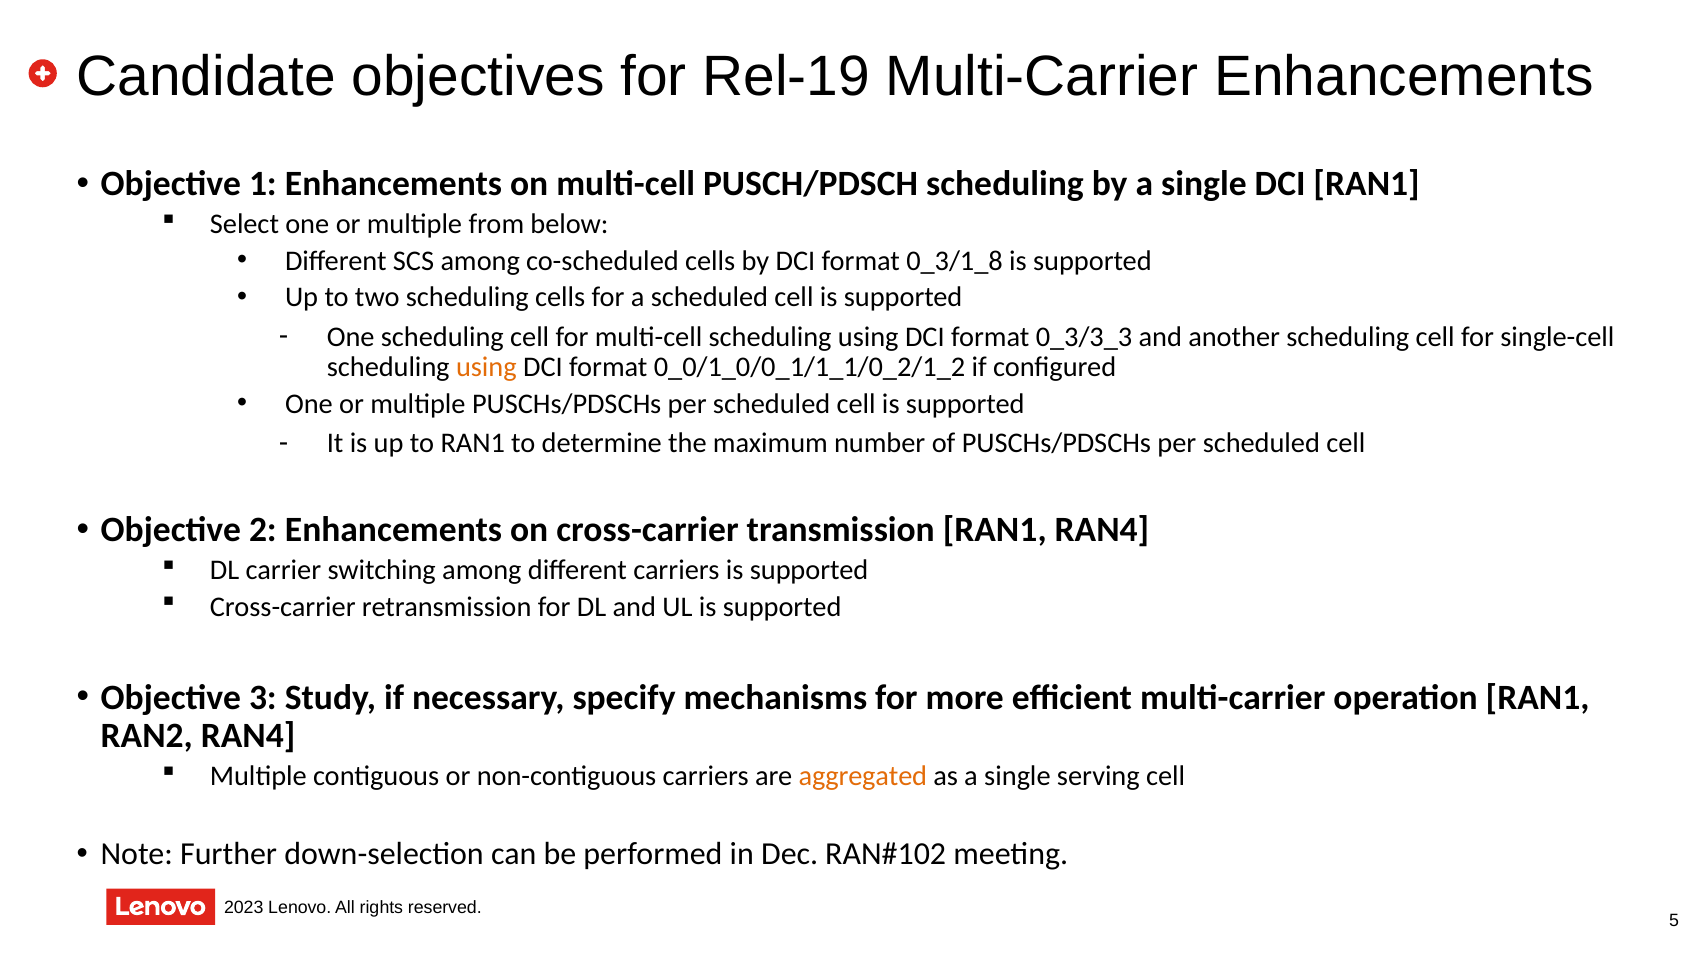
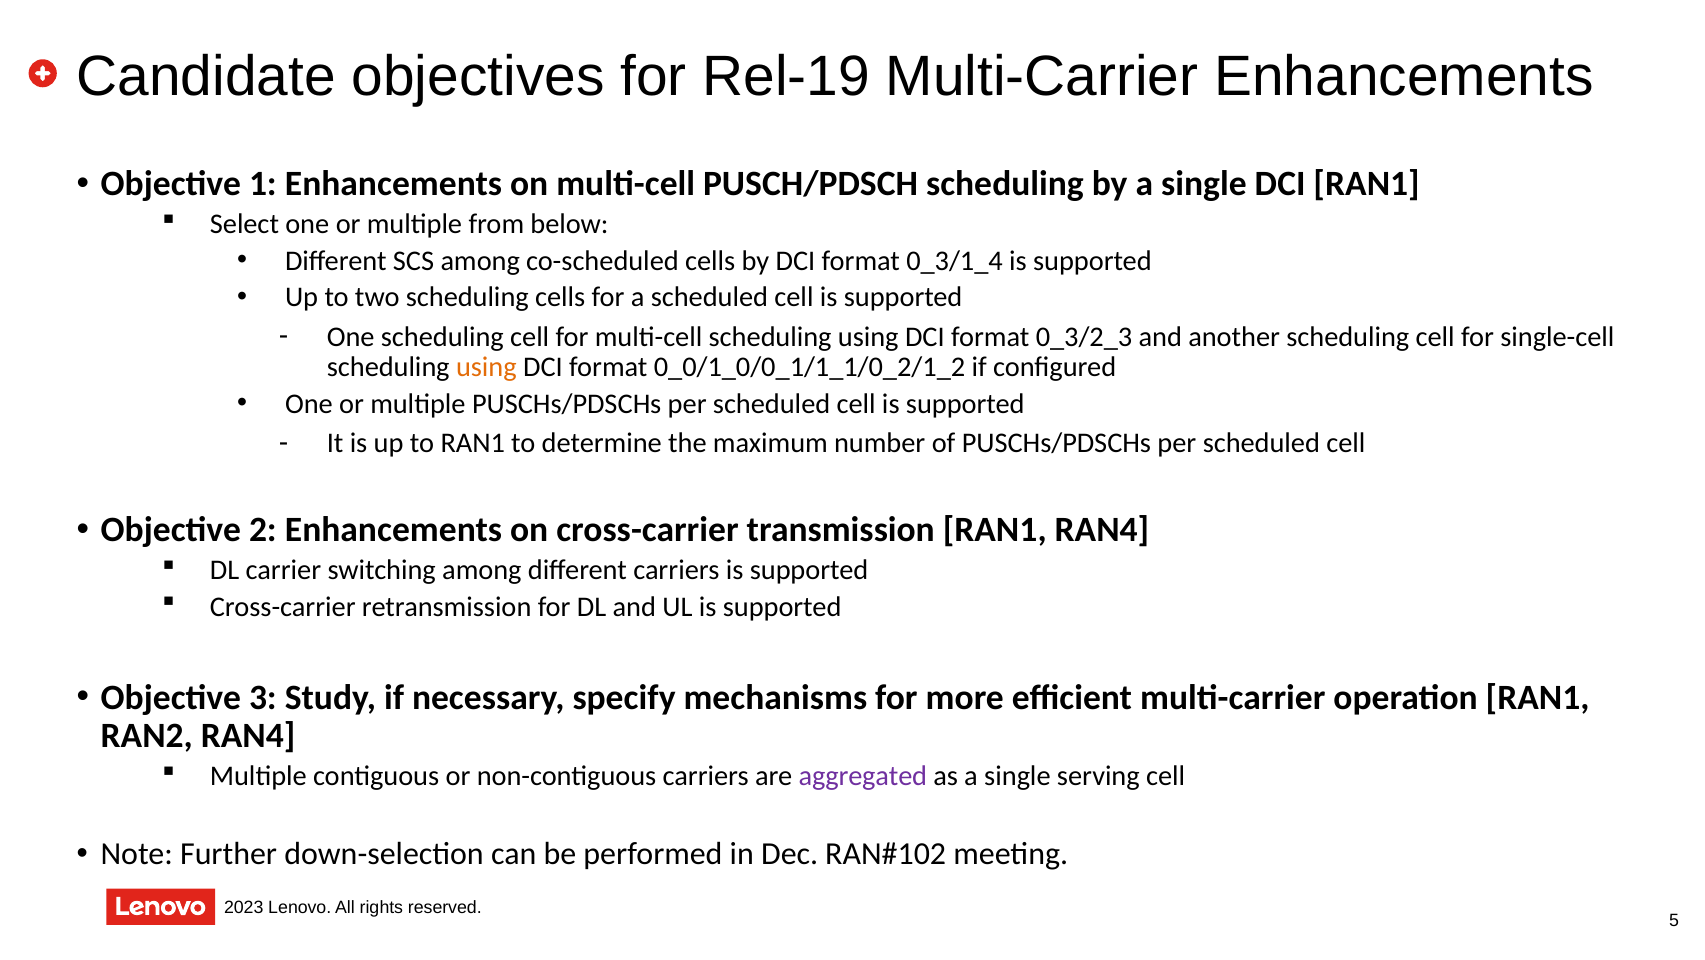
0_3/1_8: 0_3/1_8 -> 0_3/1_4
0_3/3_3: 0_3/3_3 -> 0_3/2_3
aggregated colour: orange -> purple
